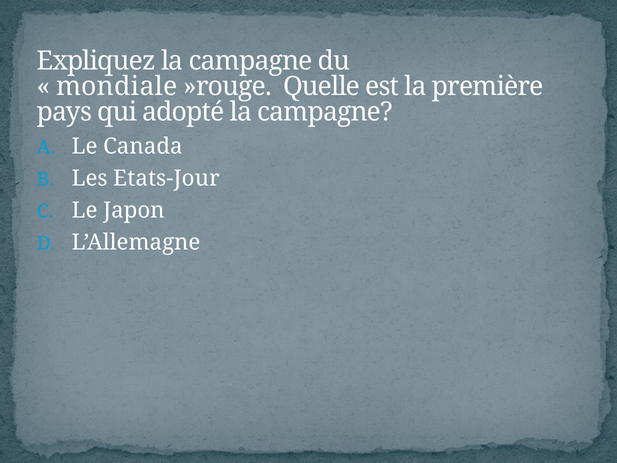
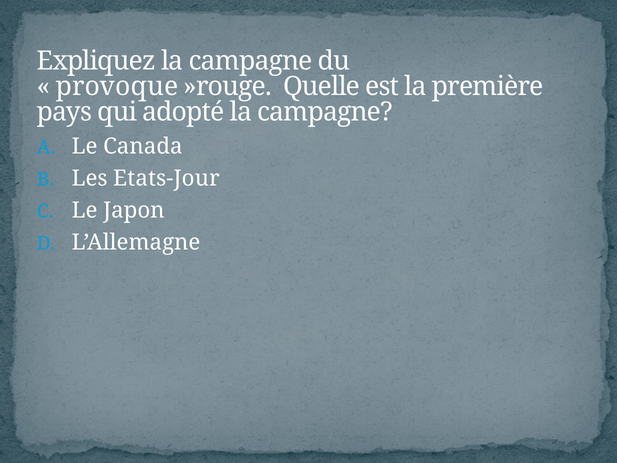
mondiale: mondiale -> provoque
